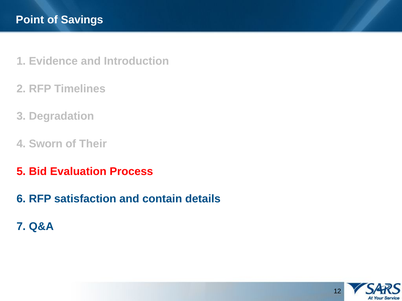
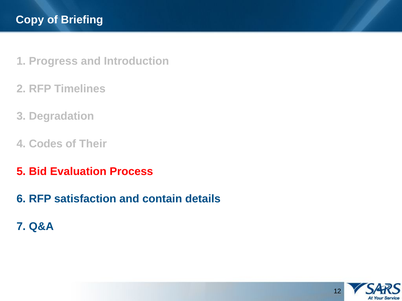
Point: Point -> Copy
Savings: Savings -> Briefing
Evidence: Evidence -> Progress
Sworn: Sworn -> Codes
